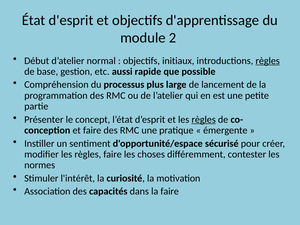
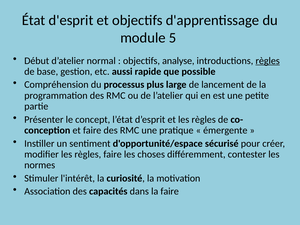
2: 2 -> 5
initiaux: initiaux -> analyse
règles at (204, 119) underline: present -> none
